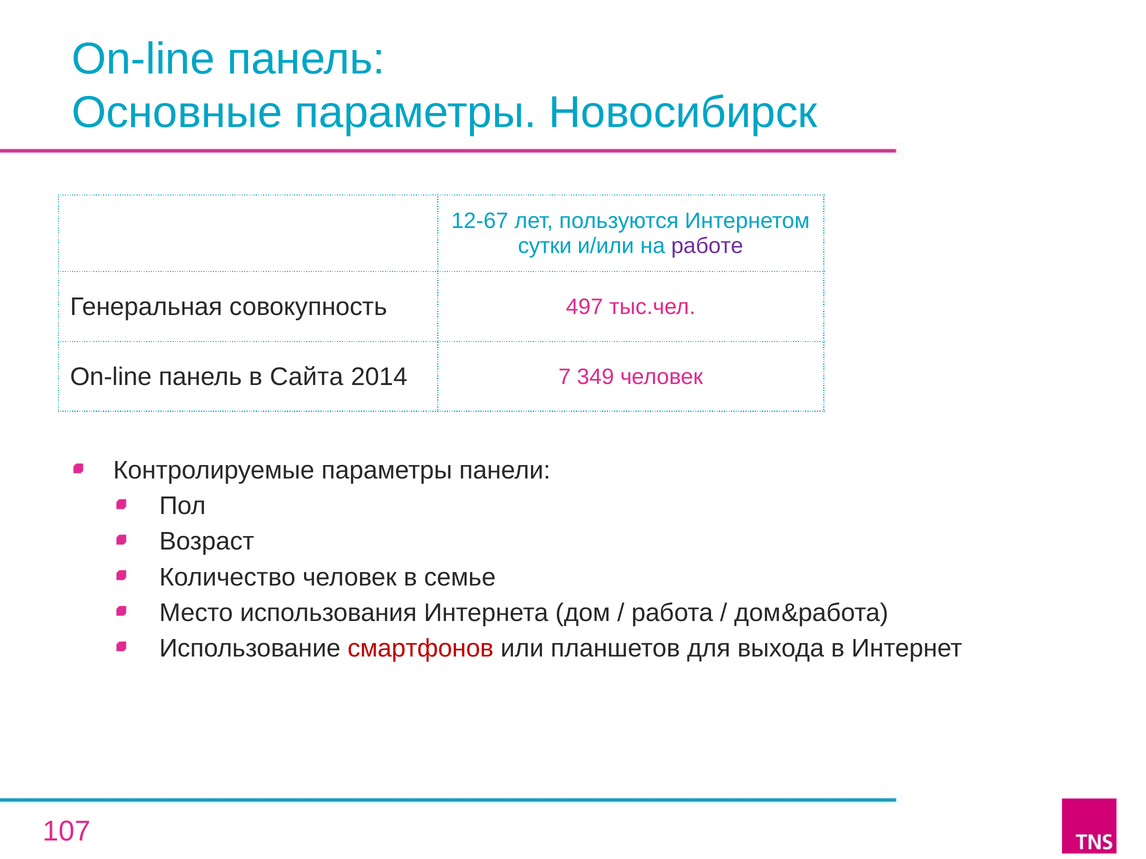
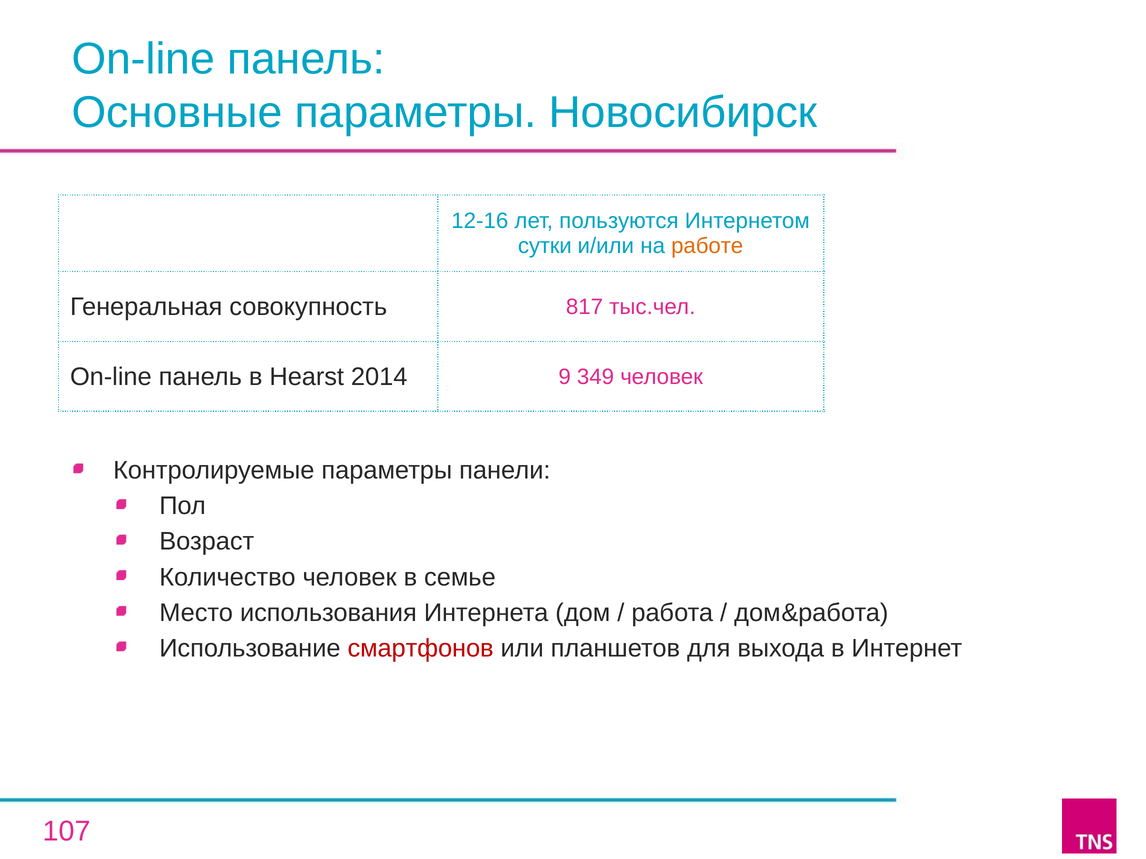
12-67: 12-67 -> 12-16
работе colour: purple -> orange
497: 497 -> 817
Сайта: Сайта -> Hearst
7: 7 -> 9
